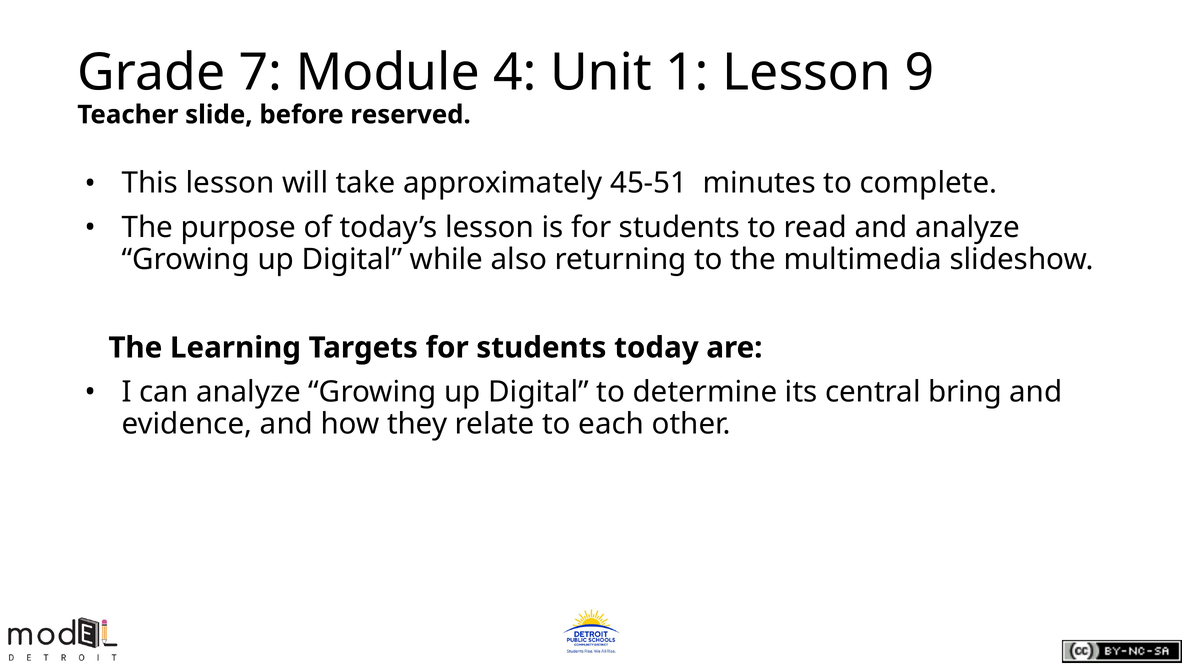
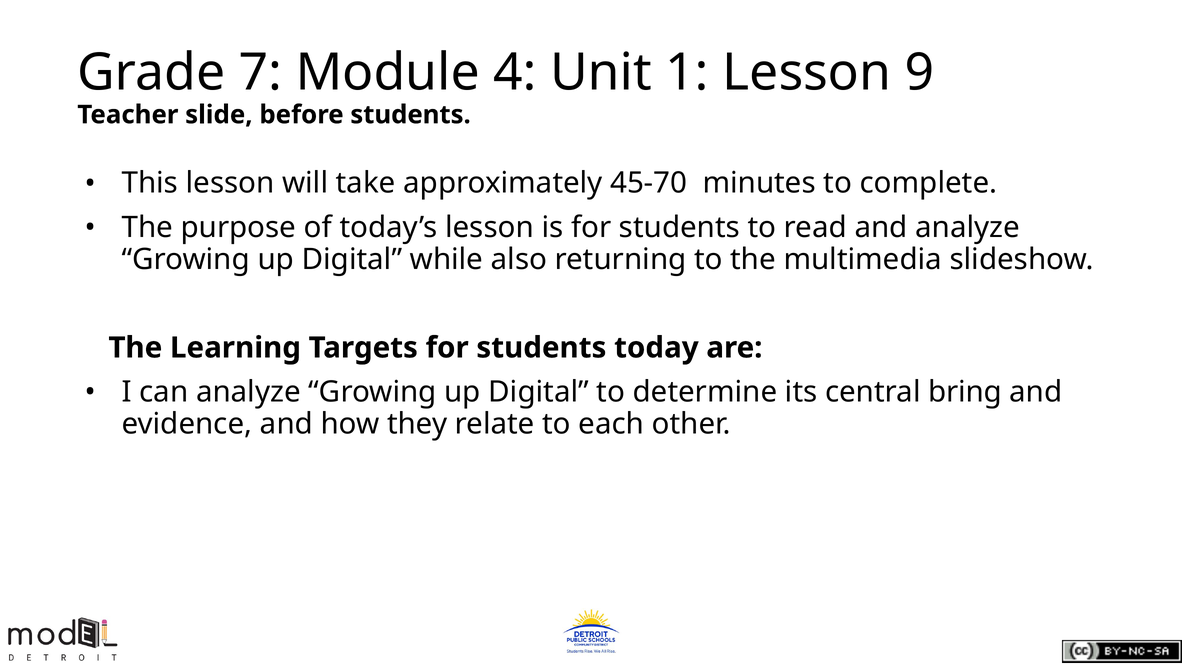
before reserved: reserved -> students
45-51: 45-51 -> 45-70
